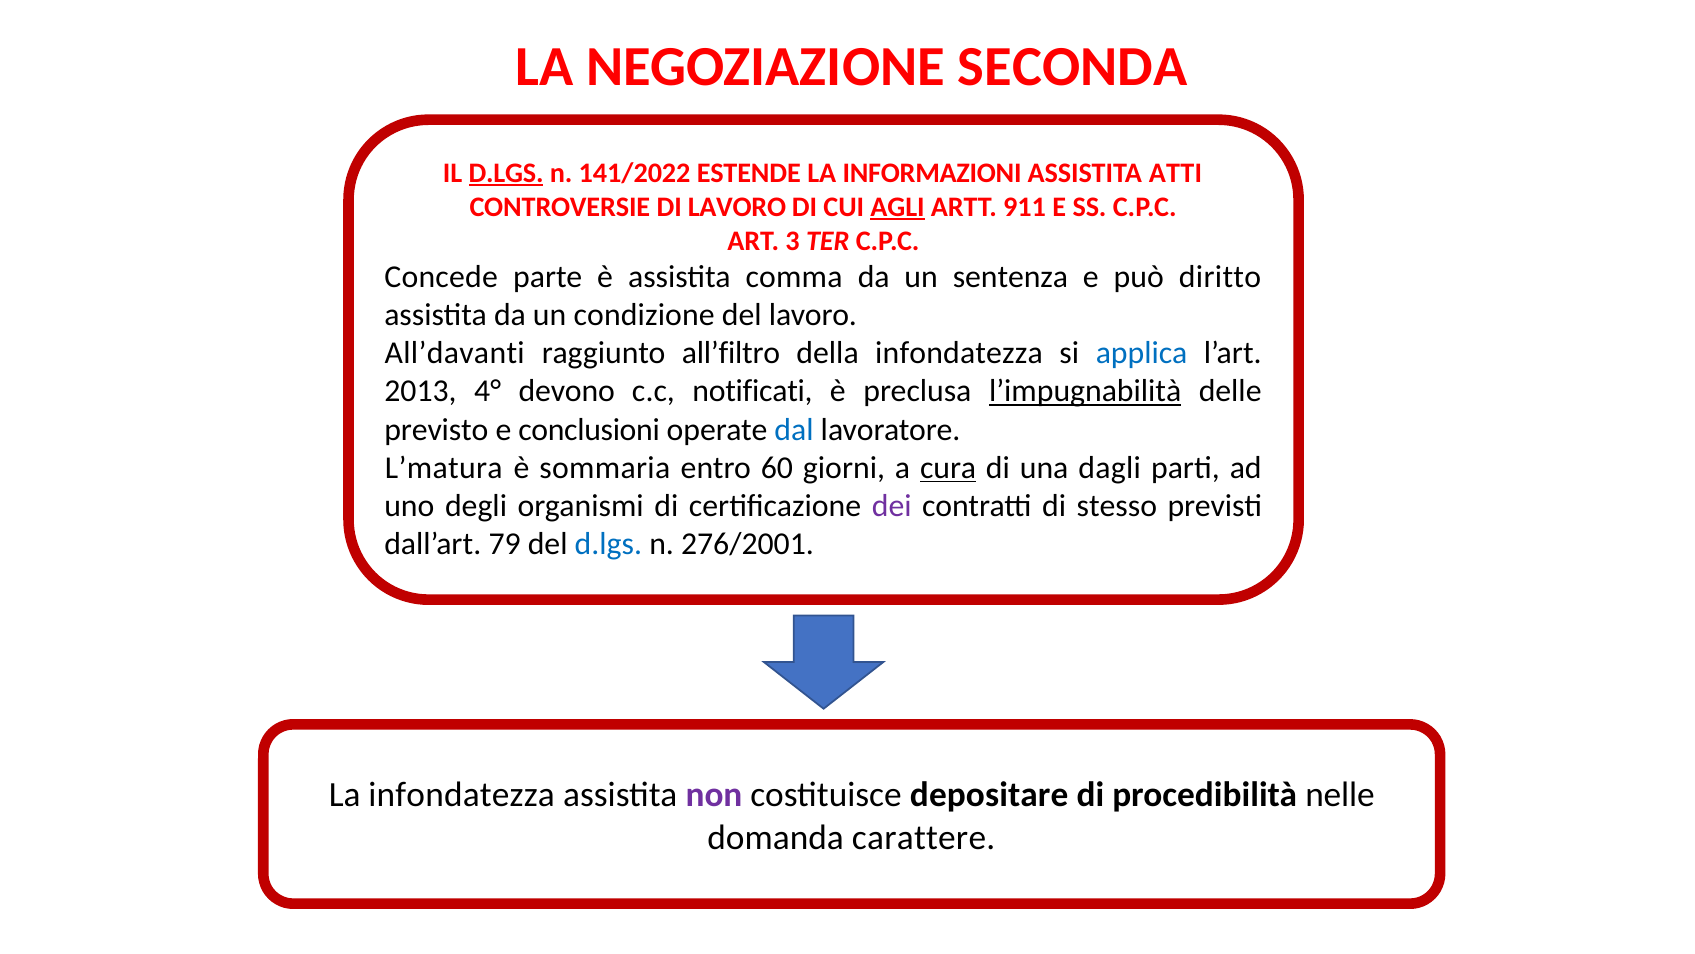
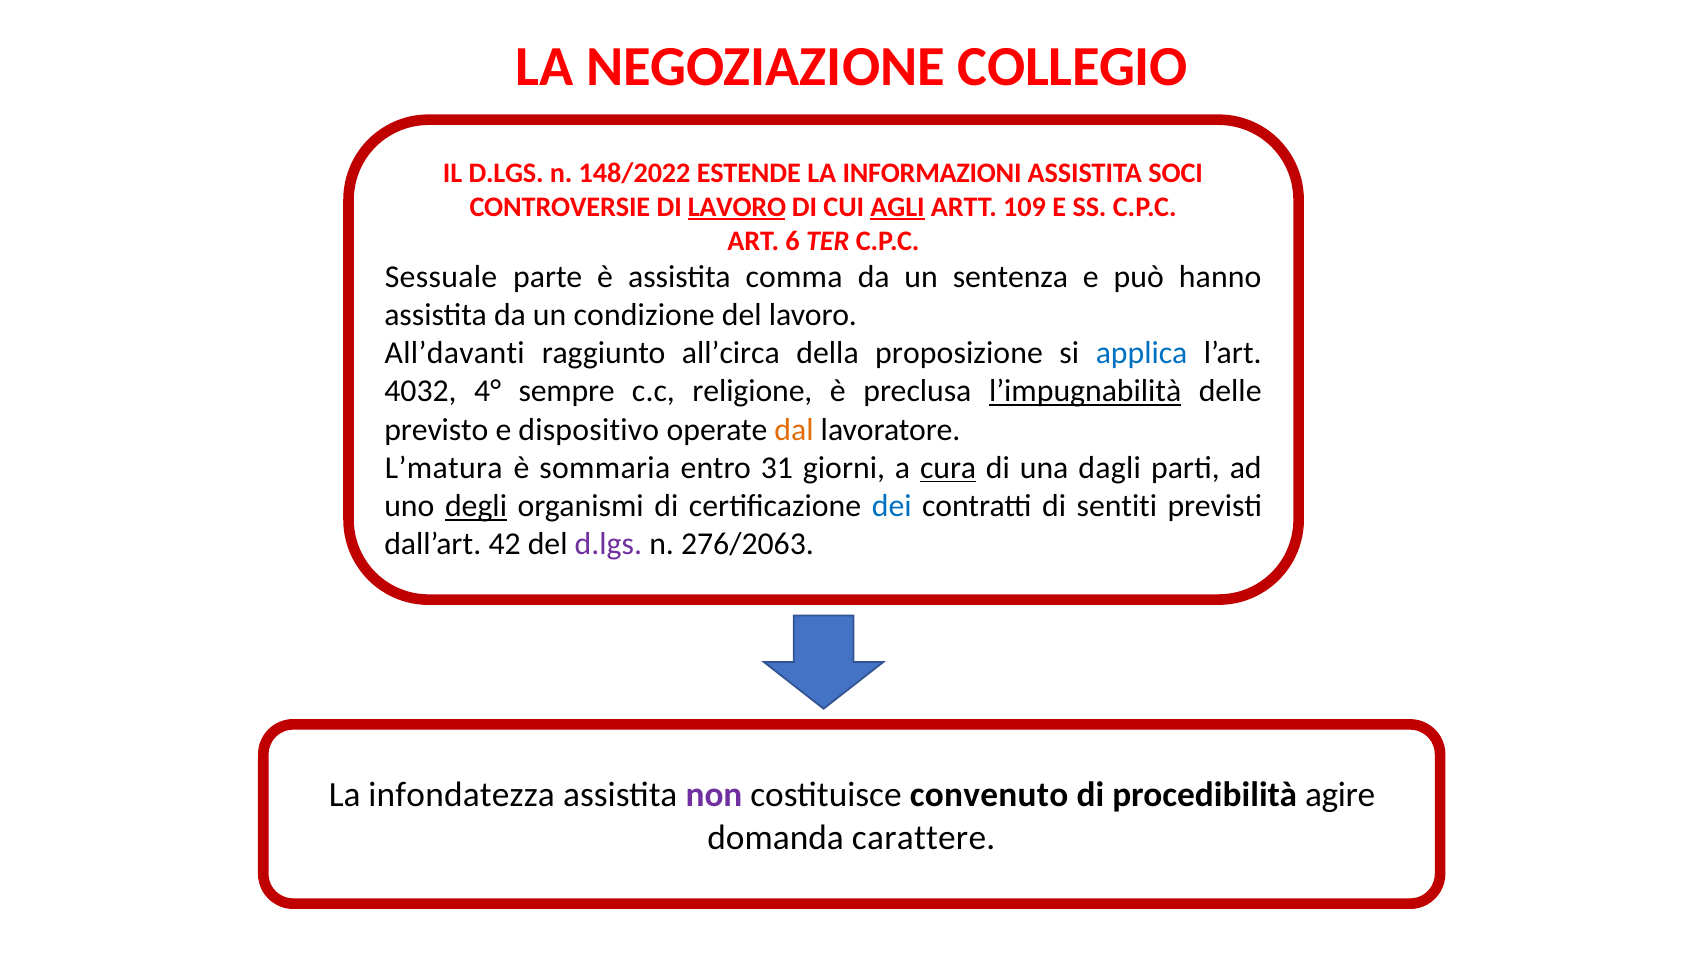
SECONDA: SECONDA -> COLLEGIO
D.LGS at (506, 173) underline: present -> none
141/2022: 141/2022 -> 148/2022
ATTI: ATTI -> SOCI
LAVORO at (737, 207) underline: none -> present
911: 911 -> 109
3: 3 -> 6
Concede: Concede -> Sessuale
diritto: diritto -> hanno
all’filtro: all’filtro -> all’circa
della infondatezza: infondatezza -> proposizione
2013: 2013 -> 4032
devono: devono -> sempre
notificati: notificati -> religione
conclusioni: conclusioni -> dispositivo
dal colour: blue -> orange
60: 60 -> 31
degli underline: none -> present
dei colour: purple -> blue
stesso: stesso -> sentiti
79: 79 -> 42
d.lgs at (608, 544) colour: blue -> purple
276/2001: 276/2001 -> 276/2063
depositare: depositare -> convenuto
nelle: nelle -> agire
